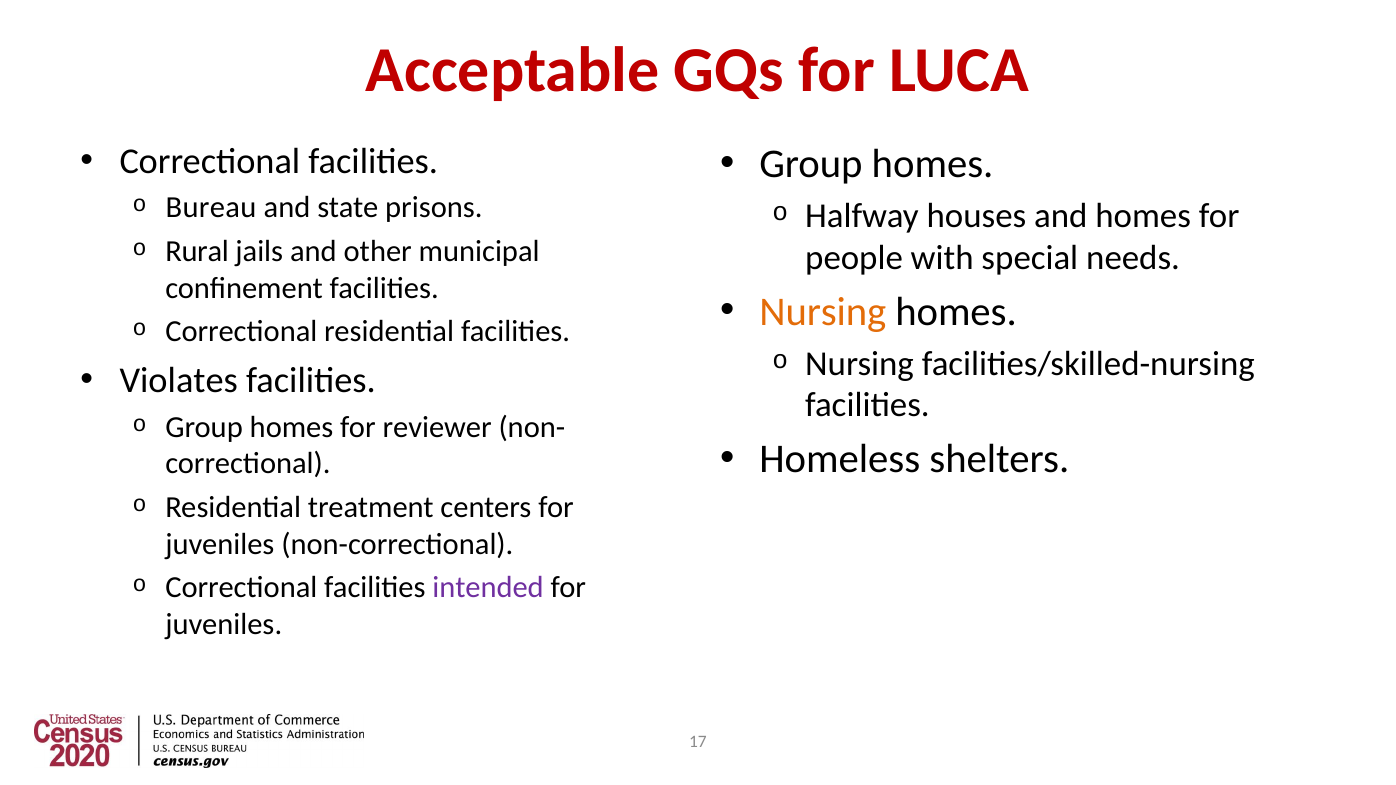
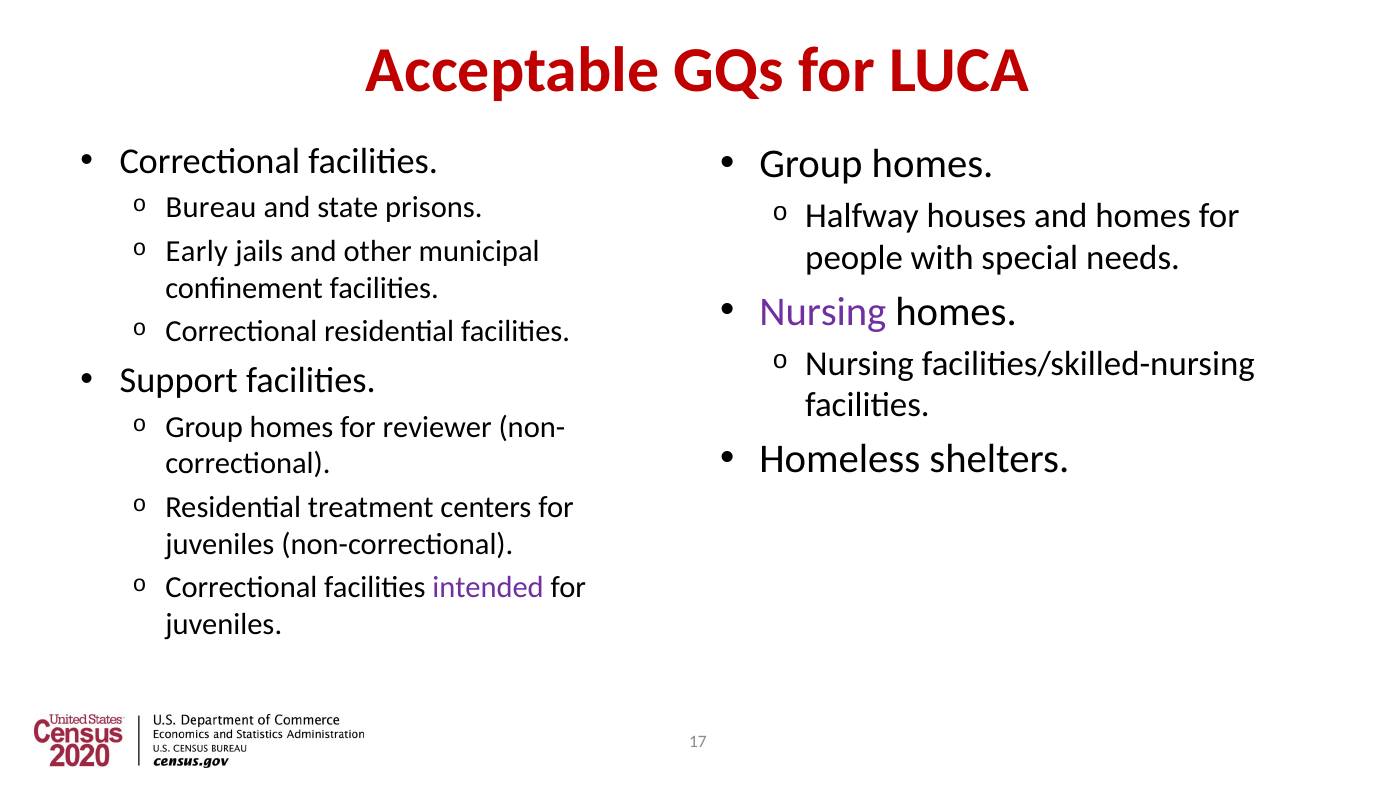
Rural: Rural -> Early
Nursing at (823, 312) colour: orange -> purple
Violates: Violates -> Support
